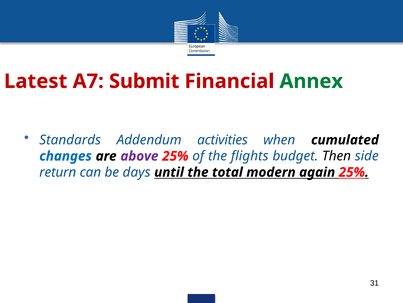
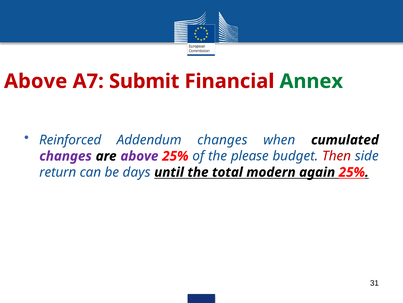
Latest at (36, 81): Latest -> Above
Standards: Standards -> Reinforced
Addendum activities: activities -> changes
changes at (66, 156) colour: blue -> purple
flights: flights -> please
Then colour: black -> red
